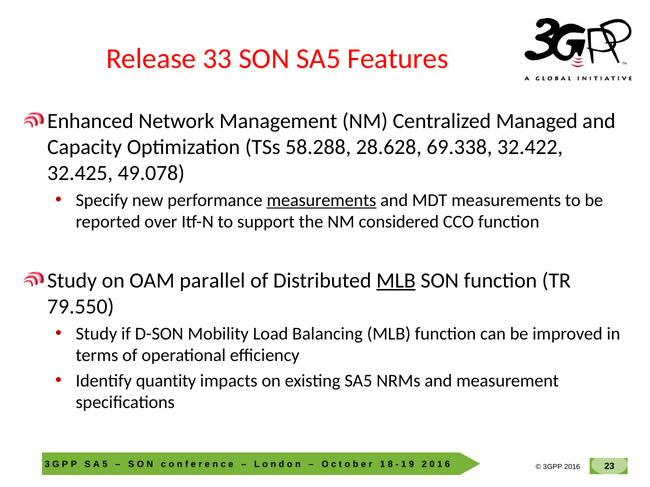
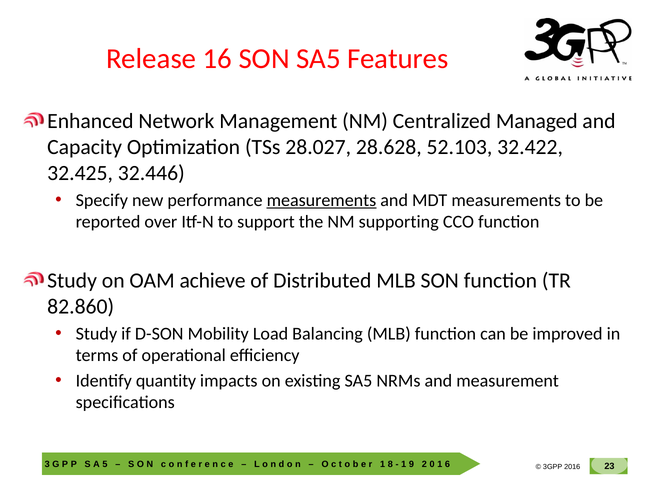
33: 33 -> 16
58.288: 58.288 -> 28.027
69.338: 69.338 -> 52.103
49.078: 49.078 -> 32.446
considered: considered -> supporting
parallel: parallel -> achieve
MLB at (396, 281) underline: present -> none
79.550: 79.550 -> 82.860
